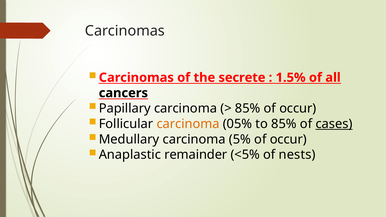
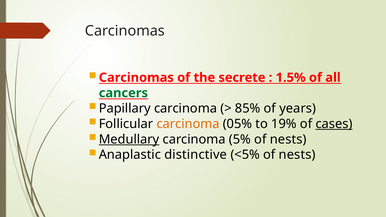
cancers colour: black -> green
85% of occur: occur -> years
to 85%: 85% -> 19%
Medullary underline: none -> present
5% of occur: occur -> nests
remainder: remainder -> distinctive
